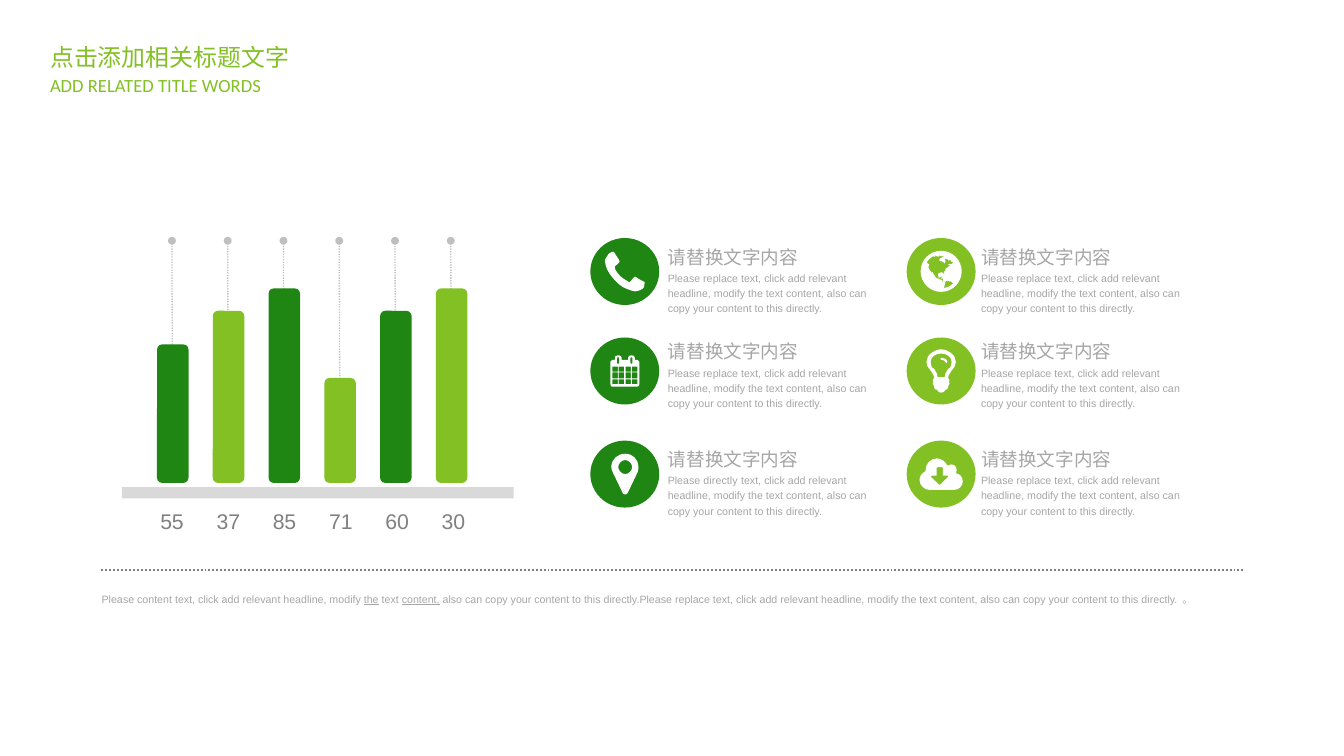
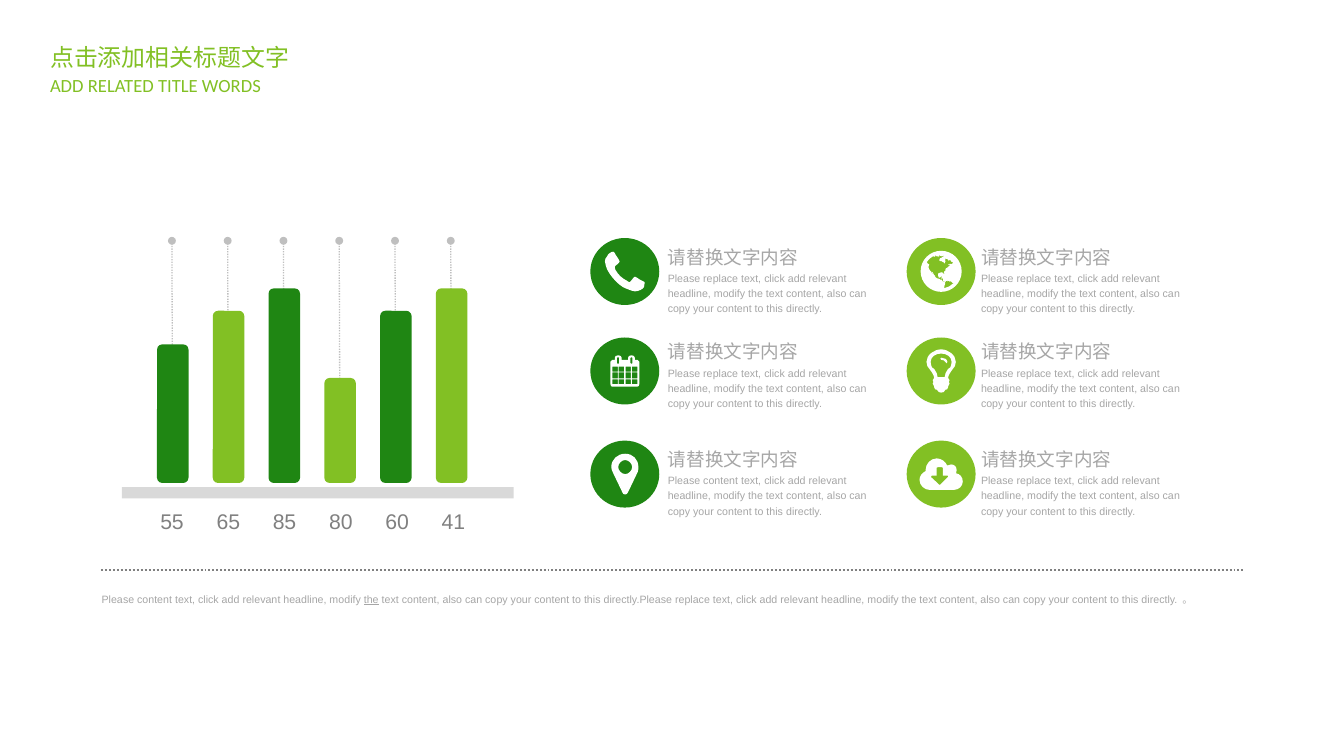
directly at (721, 481): directly -> content
37: 37 -> 65
71: 71 -> 80
30: 30 -> 41
content at (421, 600) underline: present -> none
